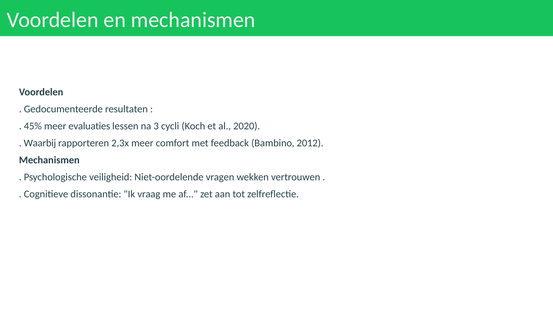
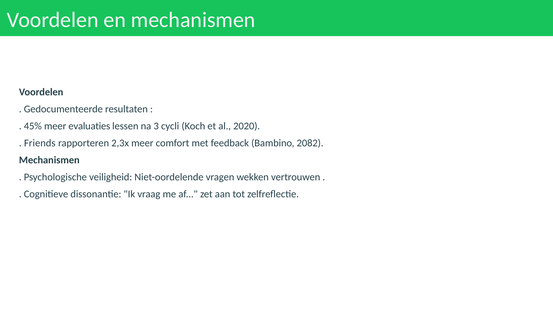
Waarbij: Waarbij -> Friends
2012: 2012 -> 2082
